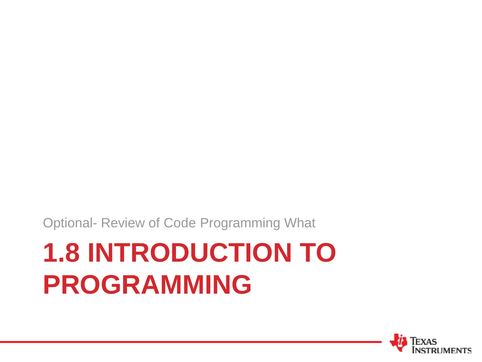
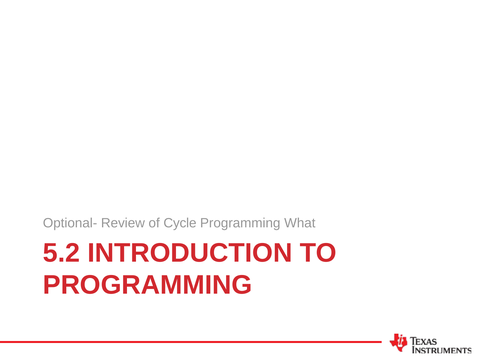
Code: Code -> Cycle
1.8: 1.8 -> 5.2
